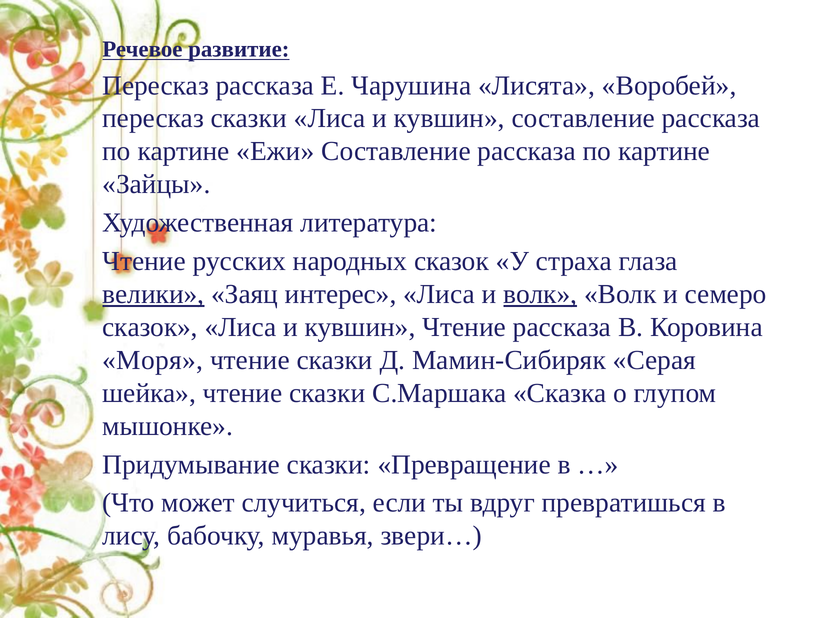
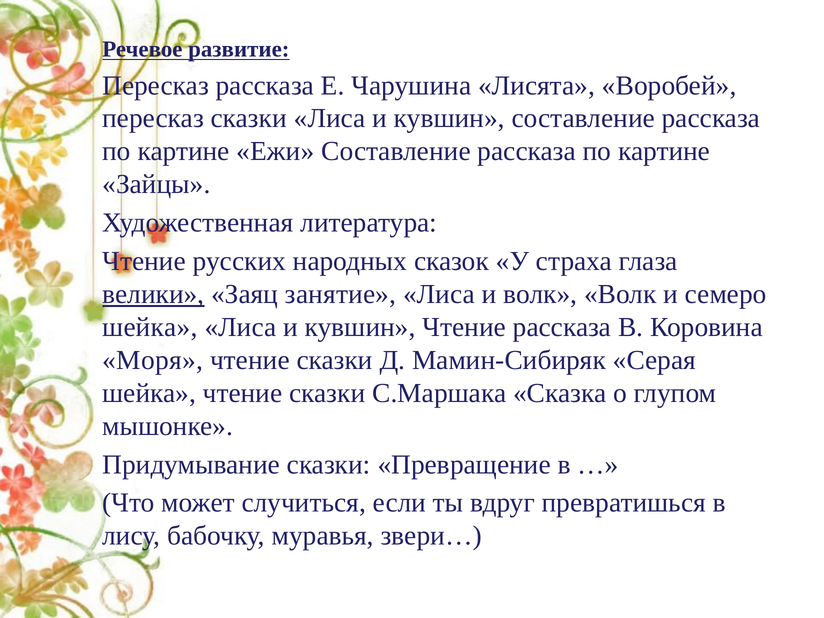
интерес: интерес -> занятие
волк at (540, 294) underline: present -> none
сказок at (150, 327): сказок -> шейка
